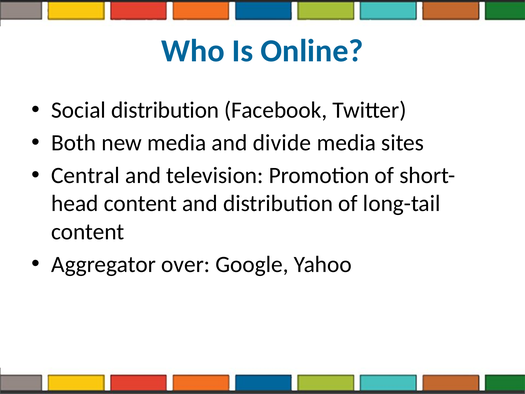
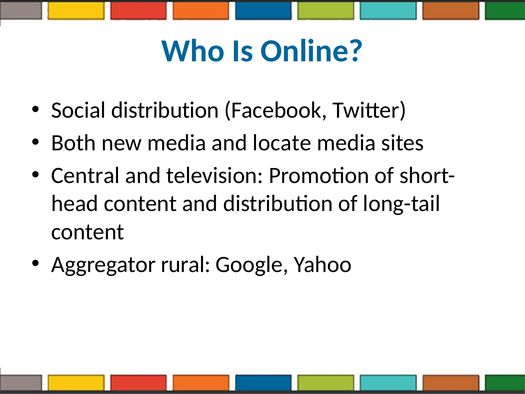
divide: divide -> locate
over: over -> rural
